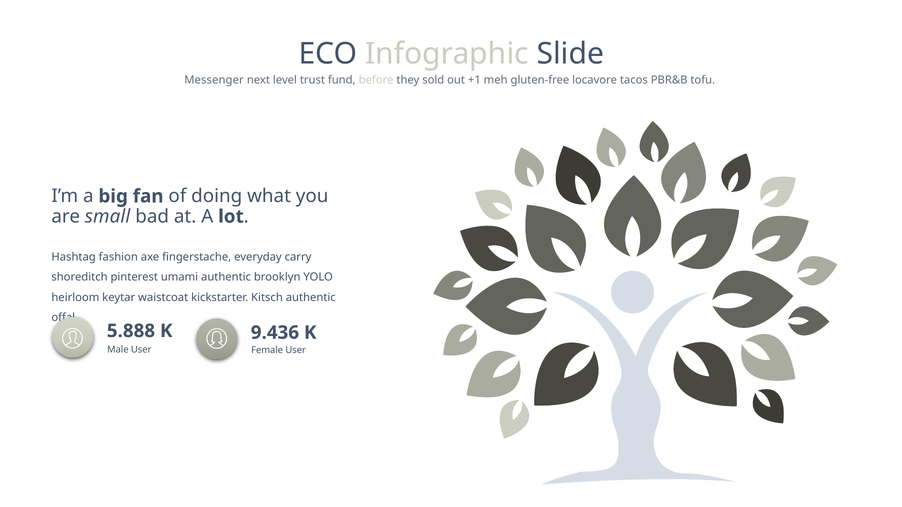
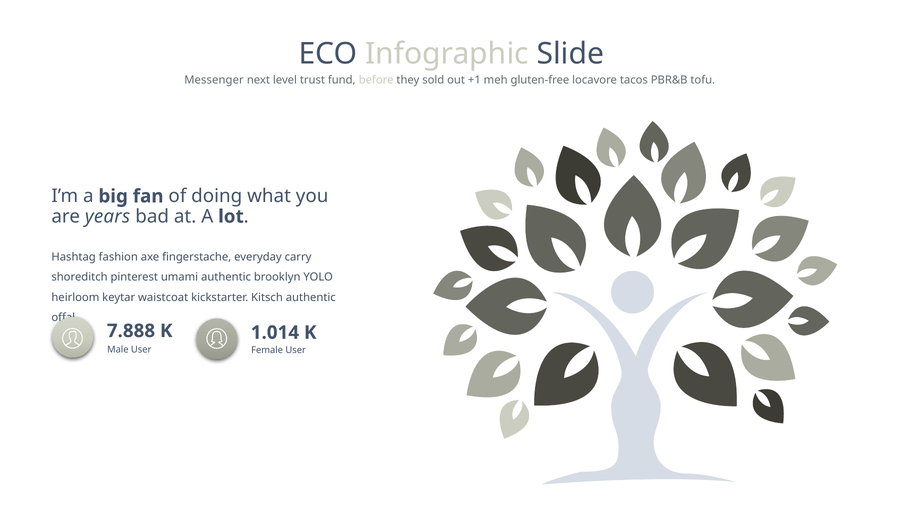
small: small -> years
5.888: 5.888 -> 7.888
9.436: 9.436 -> 1.014
